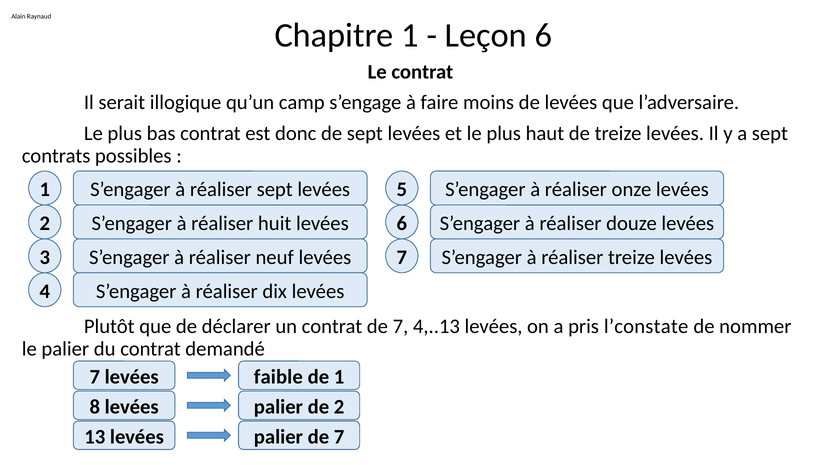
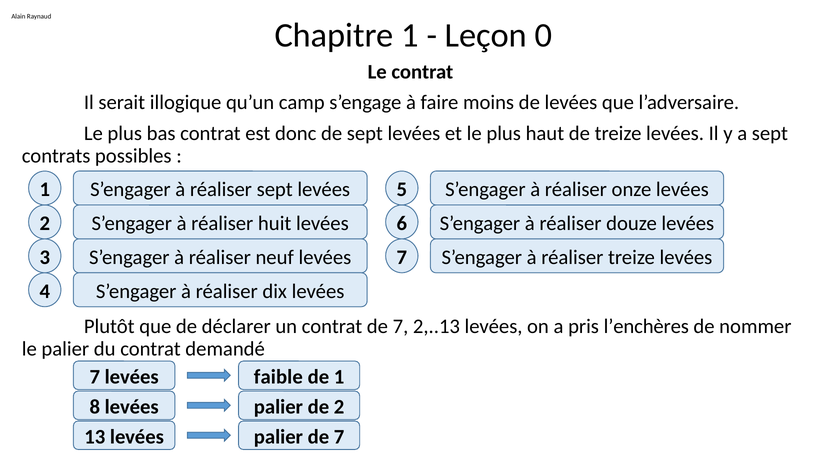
Leçon 6: 6 -> 0
4,..13: 4,..13 -> 2,..13
l’constate: l’constate -> l’enchères
